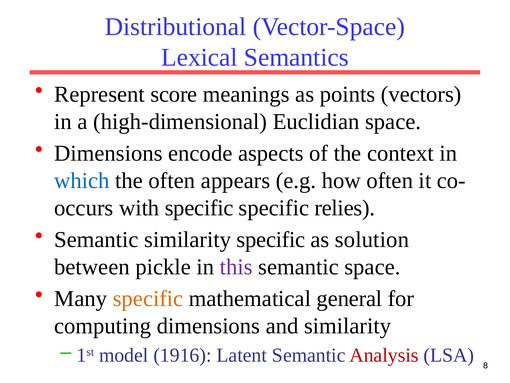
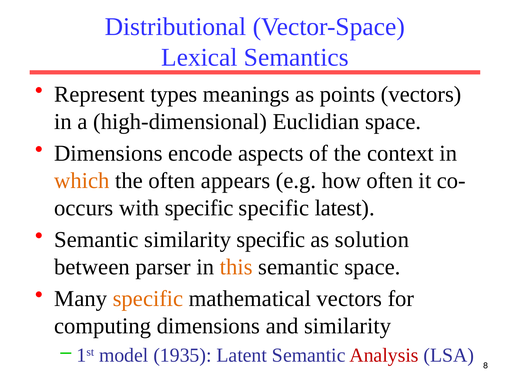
score: score -> types
which colour: blue -> orange
relies: relies -> latest
pickle: pickle -> parser
this colour: purple -> orange
mathematical general: general -> vectors
1916: 1916 -> 1935
